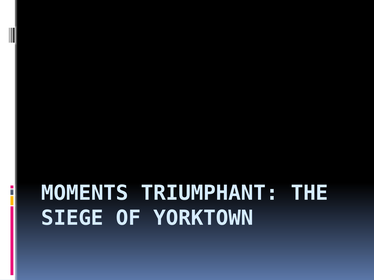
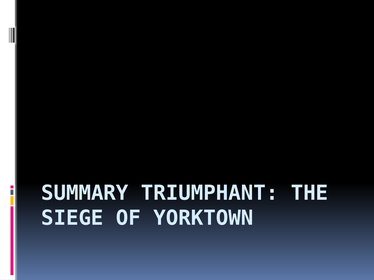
MOMENTS: MOMENTS -> SUMMARY
